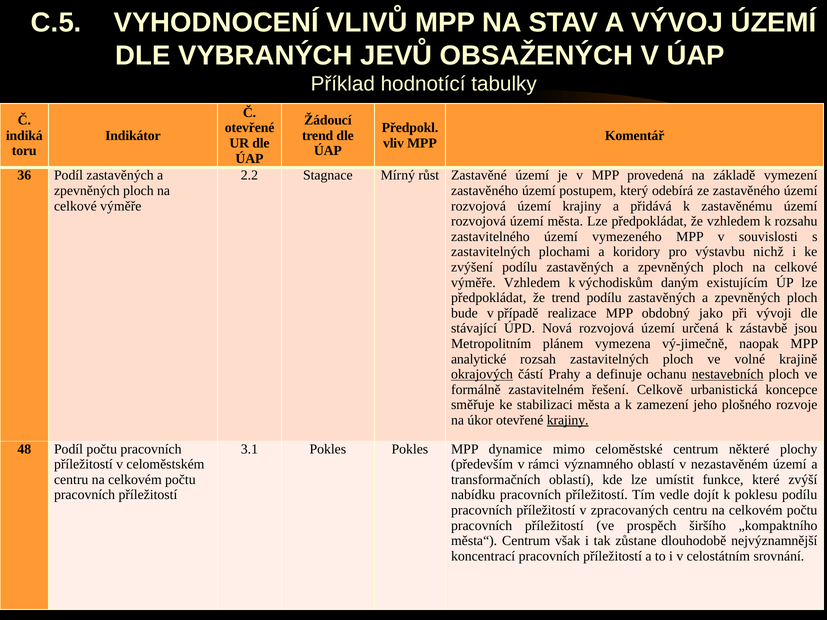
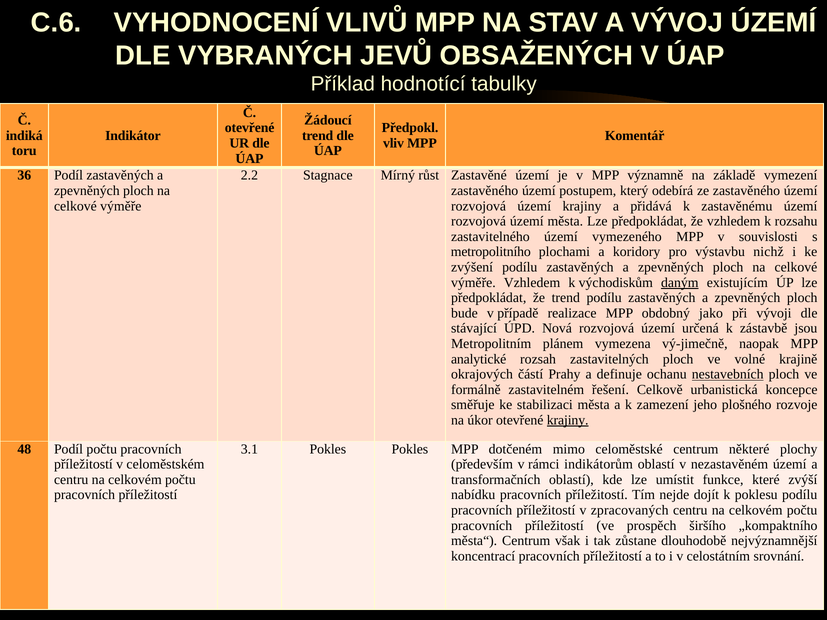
C.5: C.5 -> C.6
provedená: provedená -> významně
zastavitelných at (491, 252): zastavitelných -> metropolitního
daným underline: none -> present
okrajových underline: present -> none
dynamice: dynamice -> dotčeném
významného: významného -> indikátorům
vedle: vedle -> nejde
